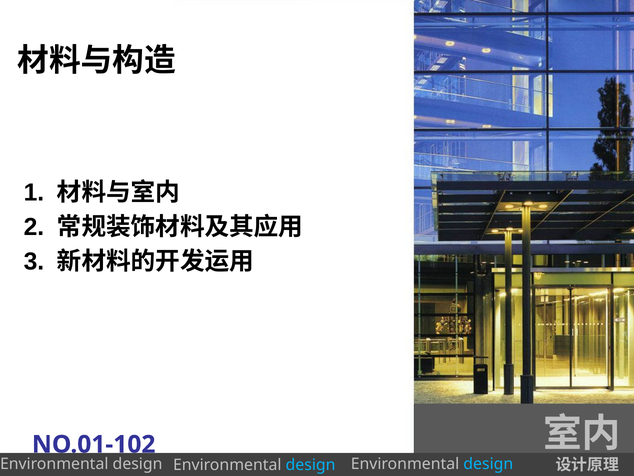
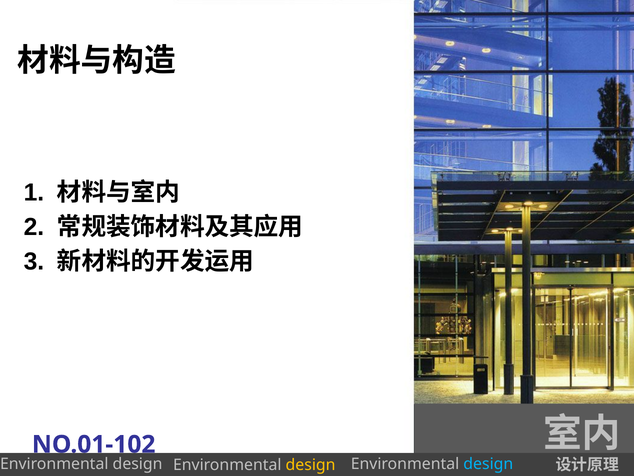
design at (311, 464) colour: light blue -> yellow
